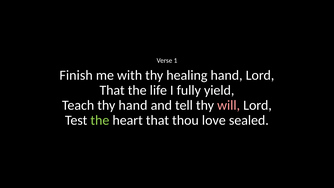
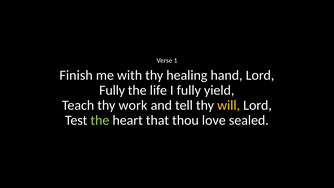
That at (112, 90): That -> Fully
thy hand: hand -> work
will colour: pink -> yellow
